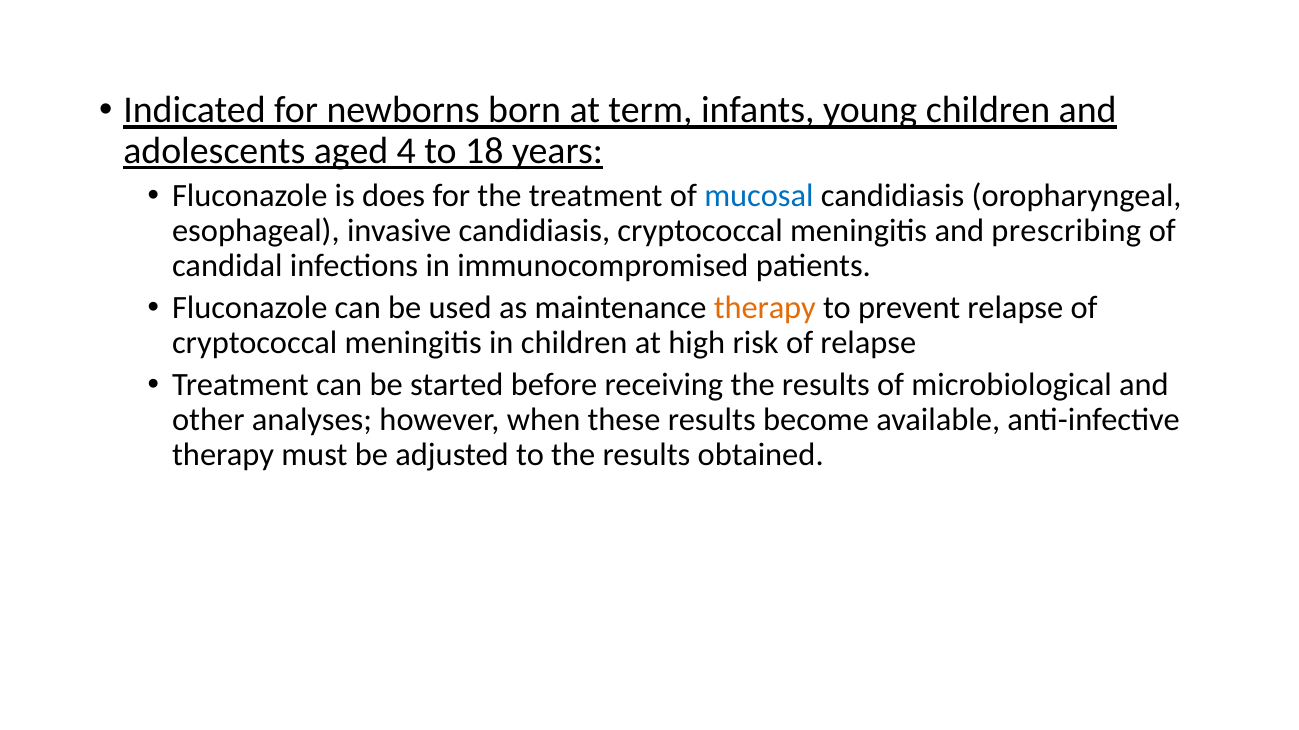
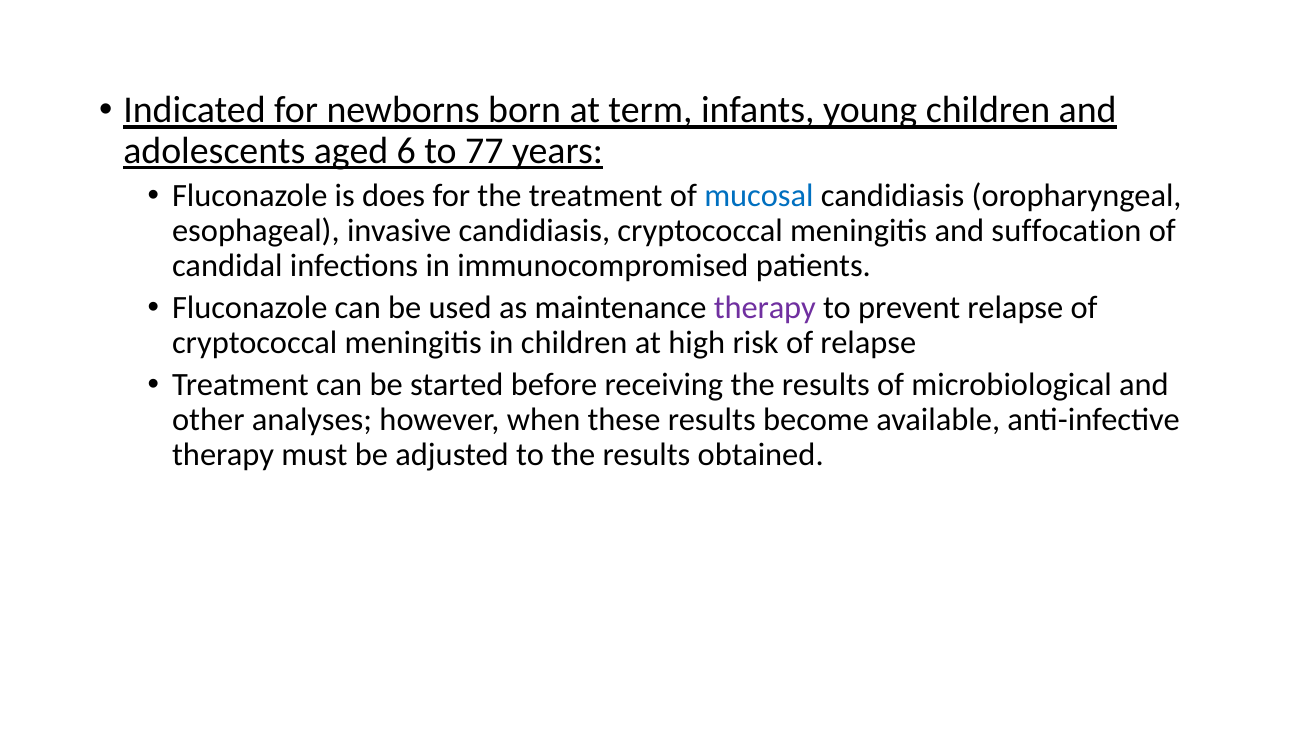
4: 4 -> 6
18: 18 -> 77
prescribing: prescribing -> suffocation
therapy at (765, 308) colour: orange -> purple
